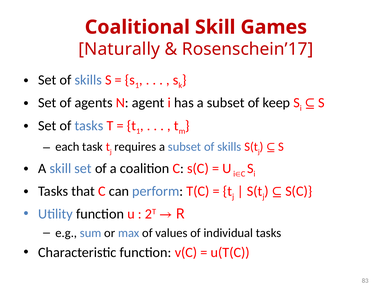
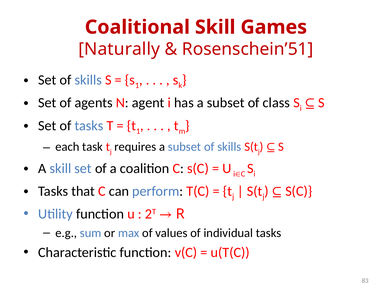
Rosenschein’17: Rosenschein’17 -> Rosenschein’51
keep: keep -> class
